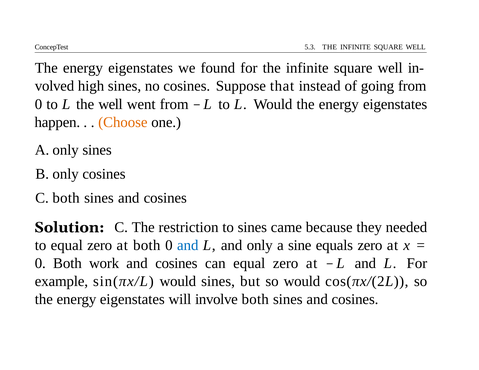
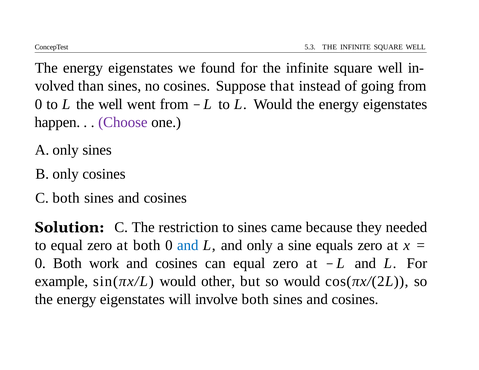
high: high -> than
Choose colour: orange -> purple
would sines: sines -> other
